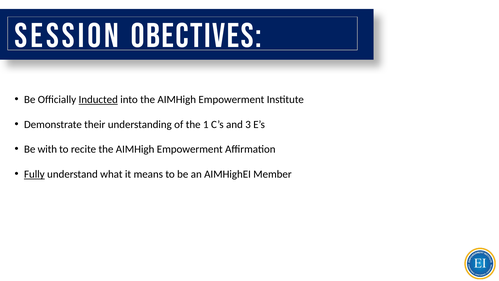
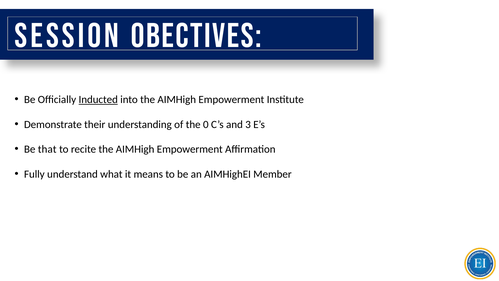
1: 1 -> 0
with: with -> that
Fully underline: present -> none
